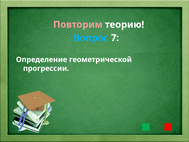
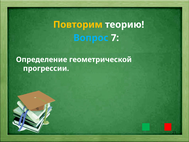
Повторим colour: pink -> yellow
